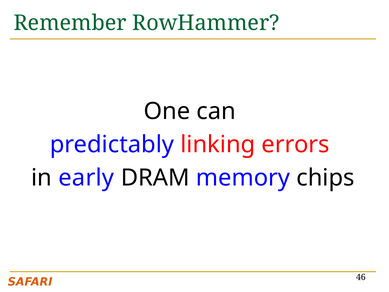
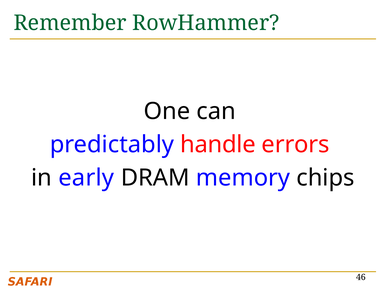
linking: linking -> handle
